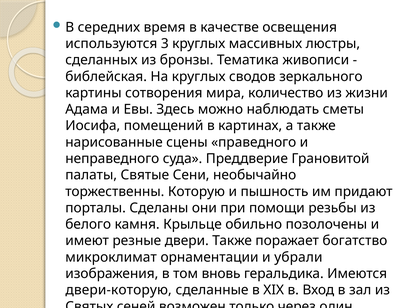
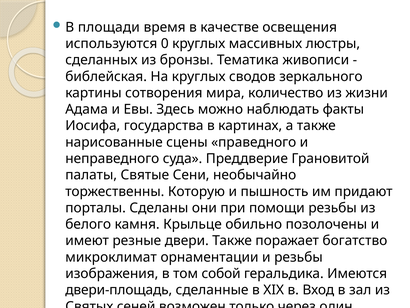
середних: середних -> площади
3: 3 -> 0
сметы: сметы -> факты
помещений: помещений -> государства
и убрали: убрали -> резьбы
вновь: вновь -> собой
двери-которую: двери-которую -> двери-площадь
